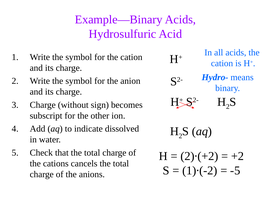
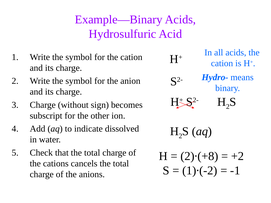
2)∙(+2: 2)∙(+2 -> 2)∙(+8
-5: -5 -> -1
